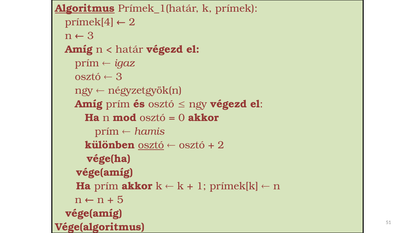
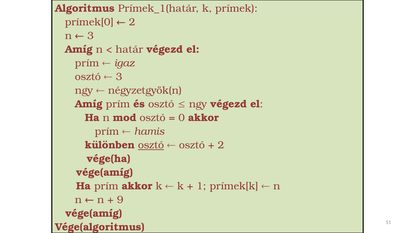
Algoritmus underline: present -> none
prímek[4: prímek[4 -> prímek[0
5: 5 -> 9
